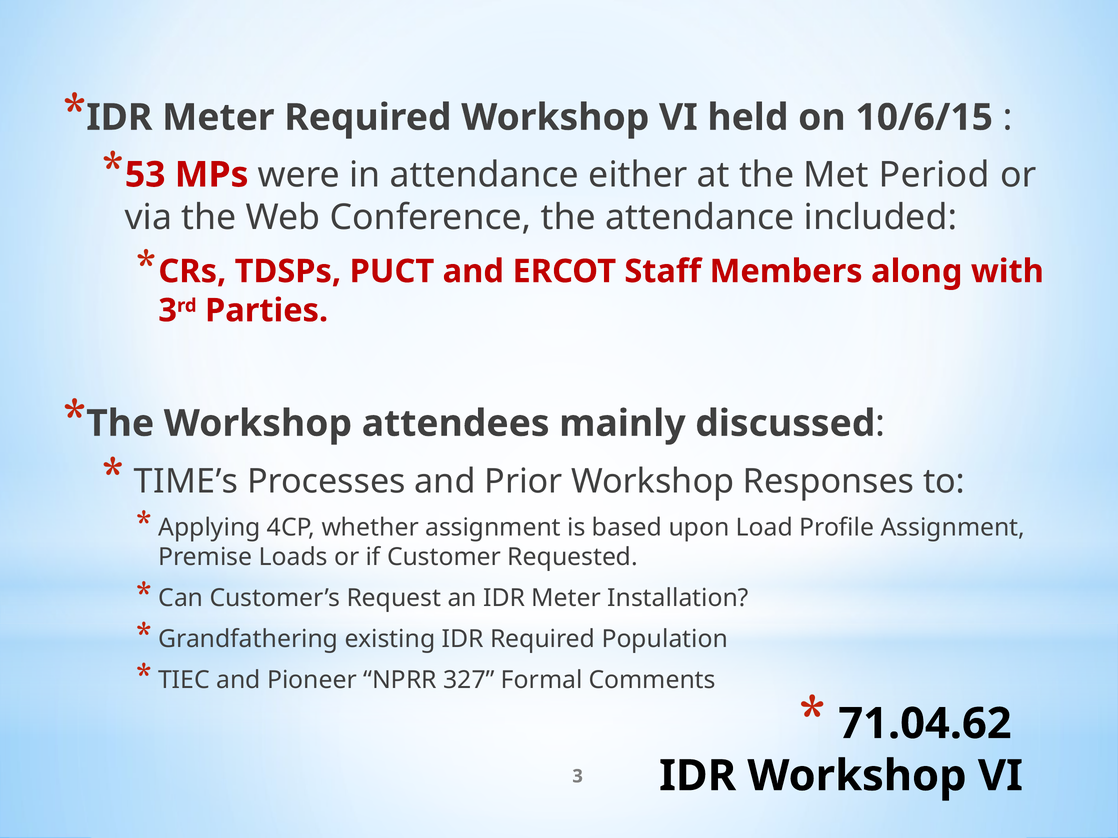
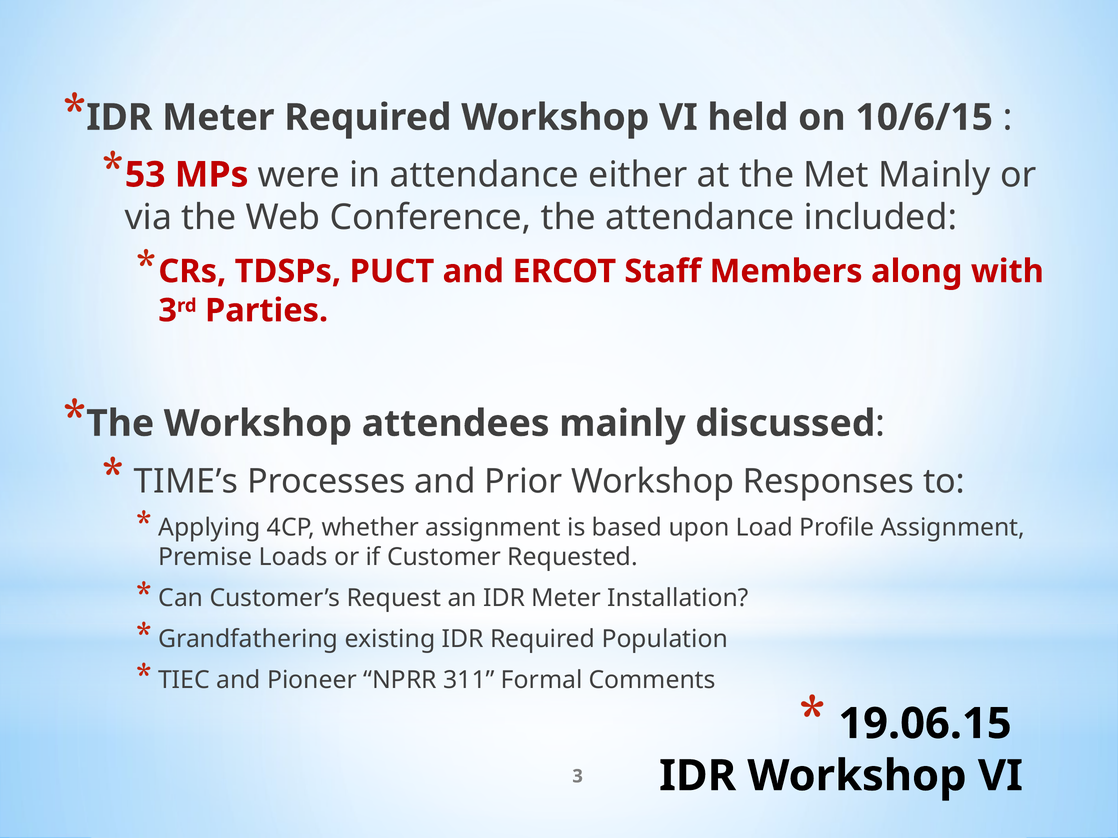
Met Period: Period -> Mainly
327: 327 -> 311
71.04.62: 71.04.62 -> 19.06.15
